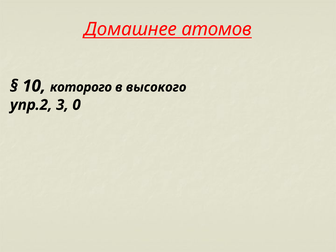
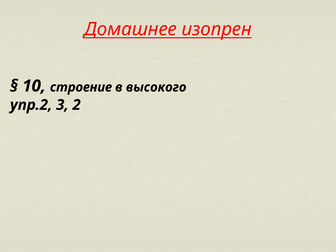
атомов: атомов -> изопрен
которого: которого -> строение
0: 0 -> 2
